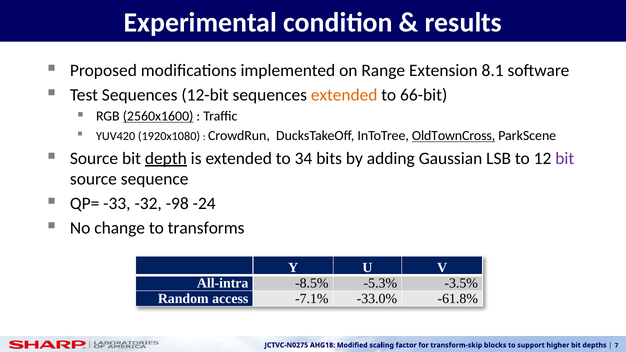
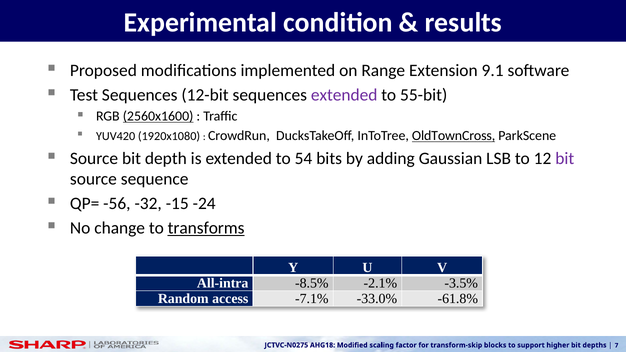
8.1: 8.1 -> 9.1
extended at (344, 95) colour: orange -> purple
66-bit: 66-bit -> 55-bit
depth underline: present -> none
34: 34 -> 54
-33: -33 -> -56
-98: -98 -> -15
transforms underline: none -> present
-5.3%: -5.3% -> -2.1%
